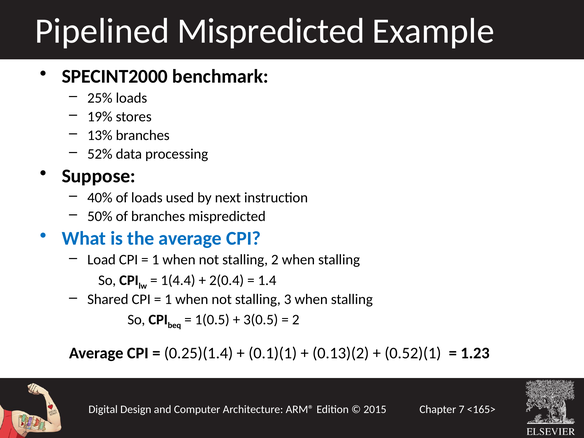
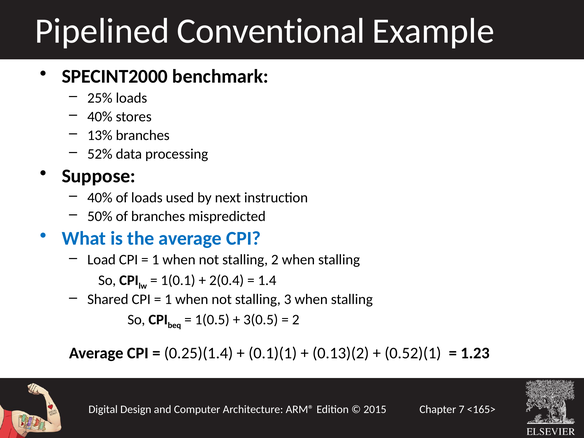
Pipelined Mispredicted: Mispredicted -> Conventional
19% at (100, 117): 19% -> 40%
1(4.4: 1(4.4 -> 1(0.1
